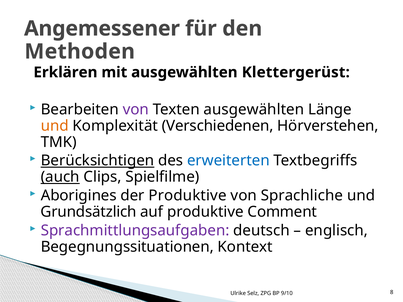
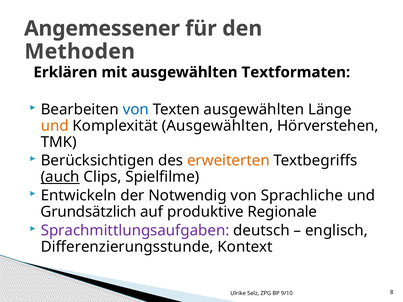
Klettergerüst: Klettergerüst -> Textformaten
von at (136, 110) colour: purple -> blue
Komplexität Verschiedenen: Verschiedenen -> Ausgewählten
Berücksichtigen underline: present -> none
erweiterten colour: blue -> orange
Aborigines: Aborigines -> Entwickeln
der Produktive: Produktive -> Notwendig
Comment: Comment -> Regionale
Begegnungssituationen: Begegnungssituationen -> Differenzierungsstunde
